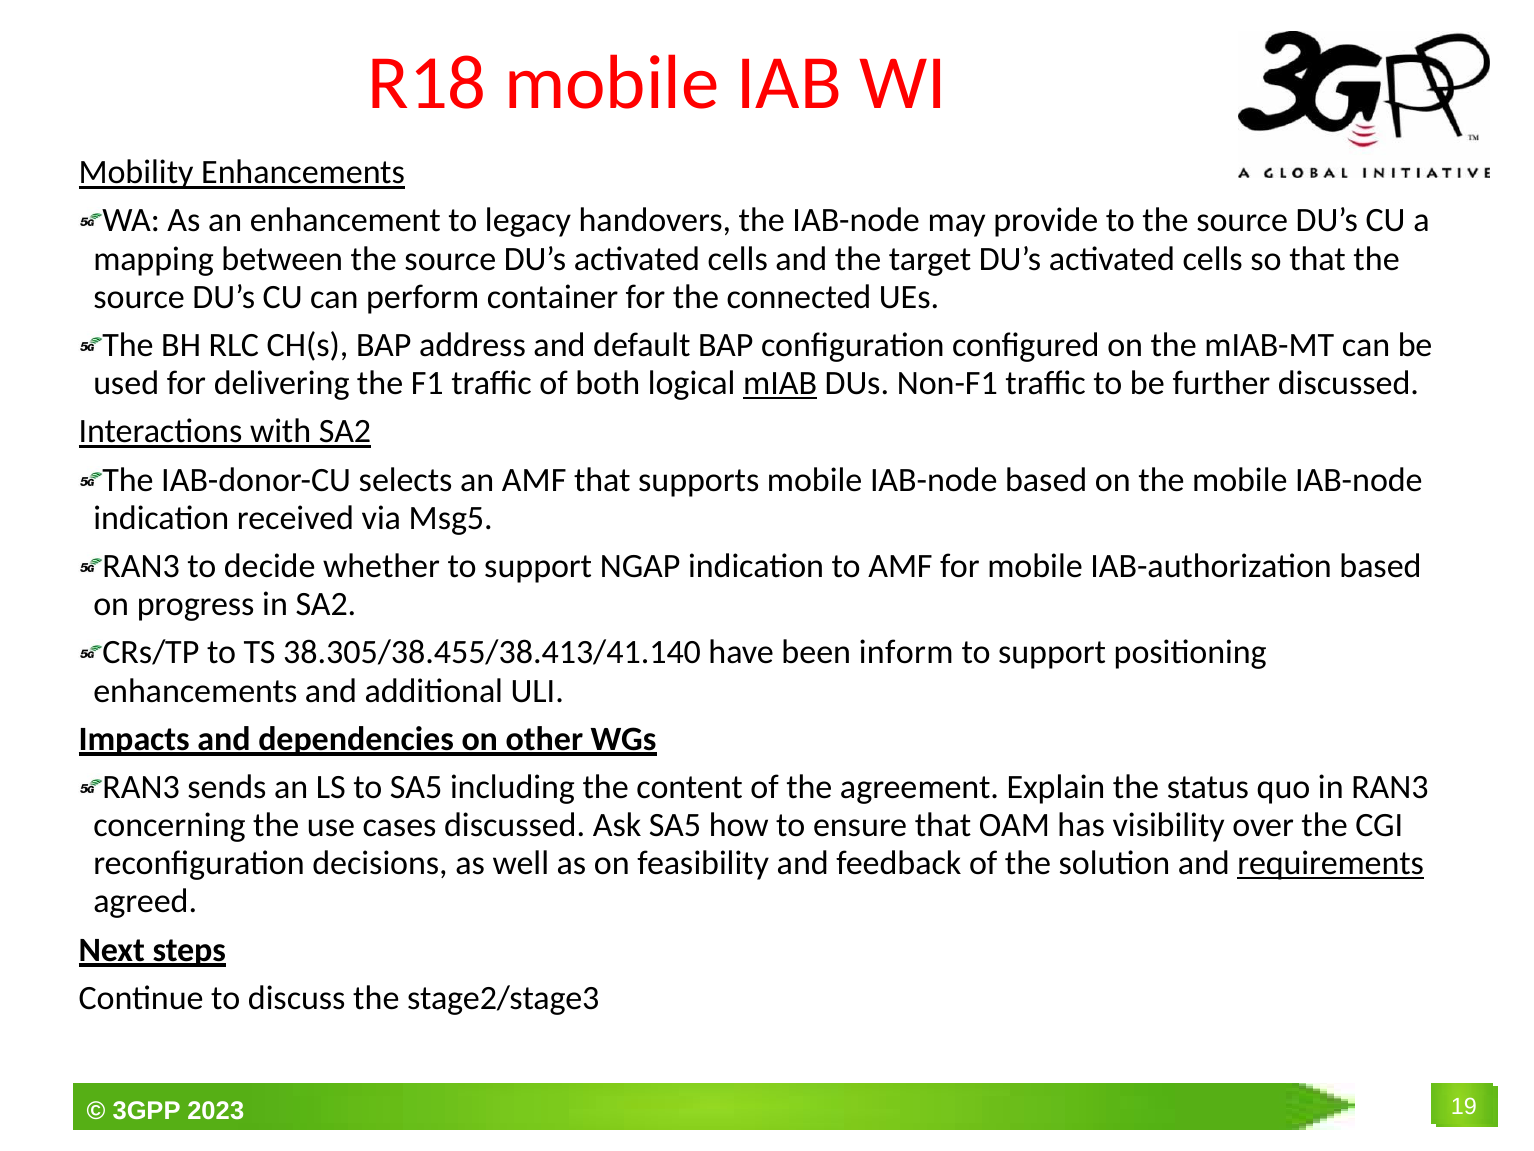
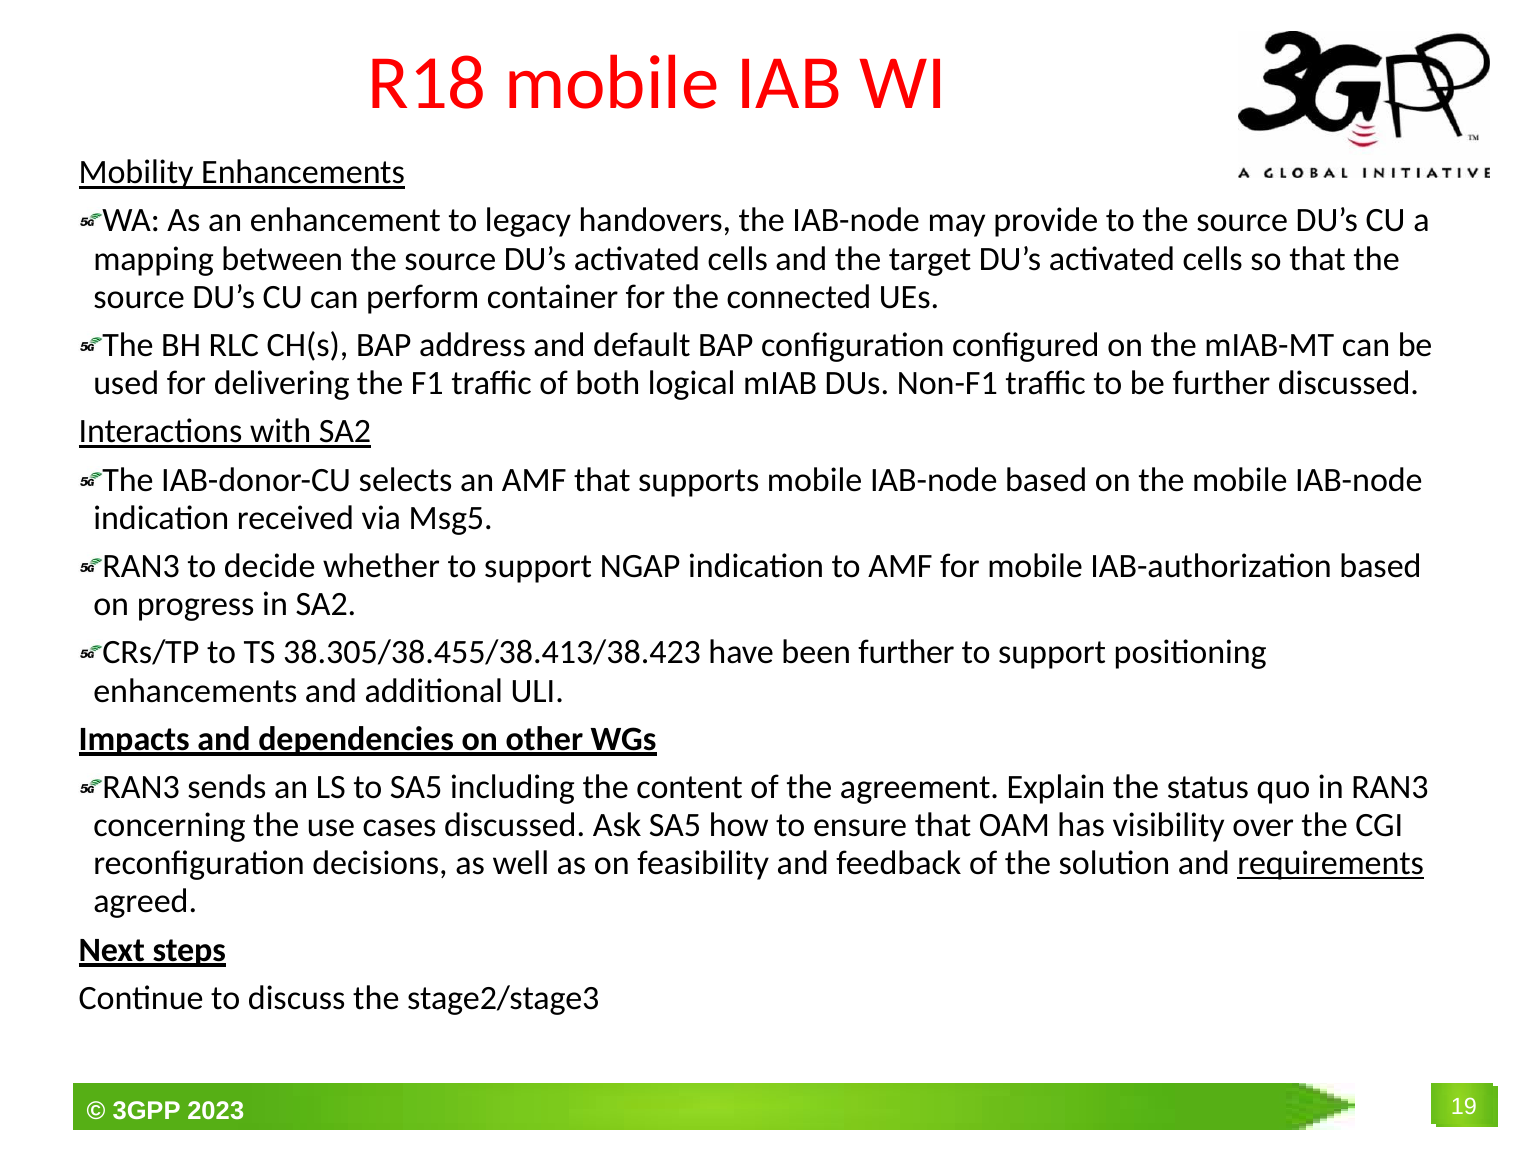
mIAB underline: present -> none
38.305/38.455/38.413/41.140: 38.305/38.455/38.413/41.140 -> 38.305/38.455/38.413/38.423
been inform: inform -> further
